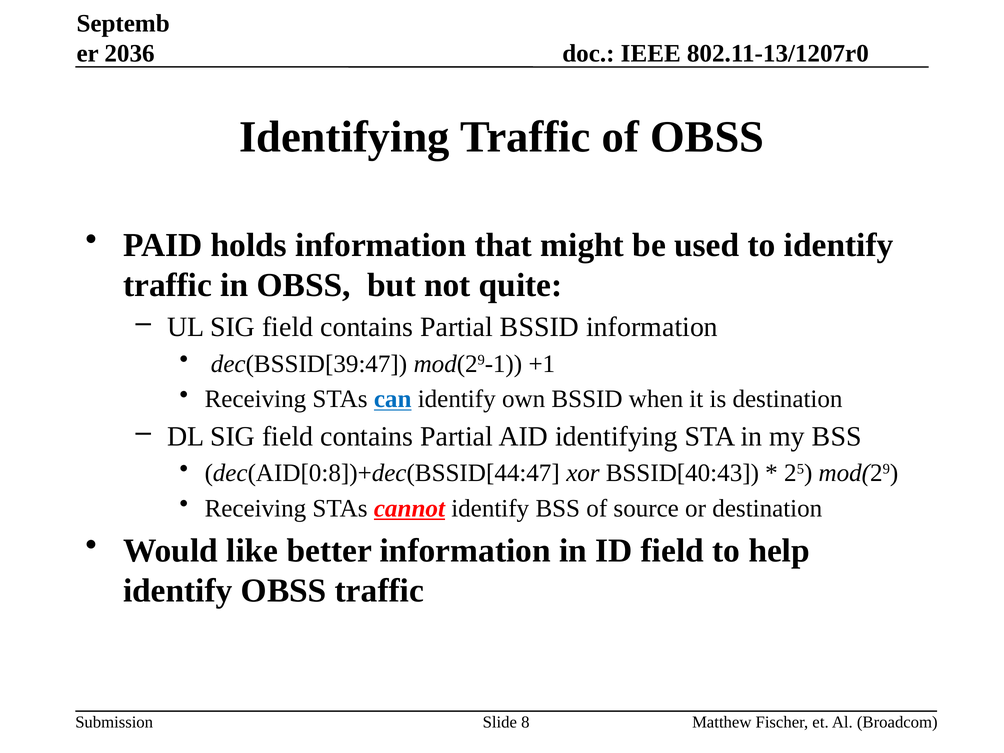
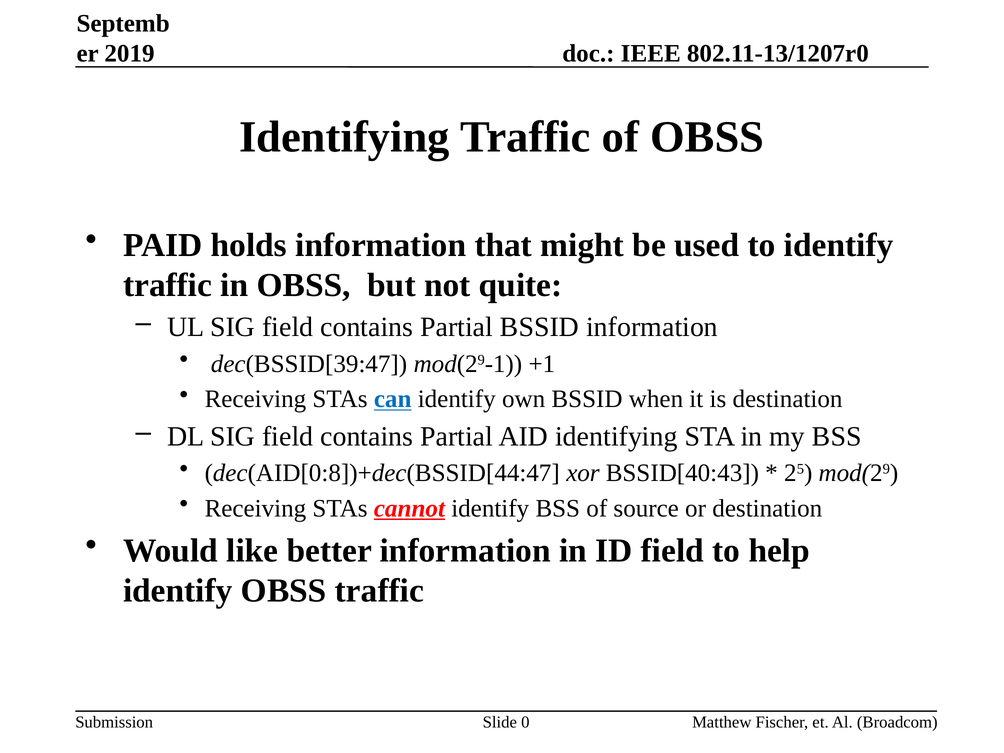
2036: 2036 -> 2019
8: 8 -> 0
